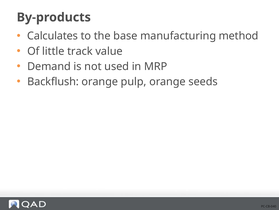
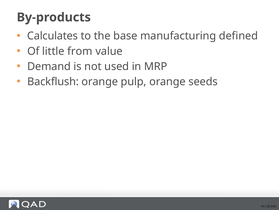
method: method -> defined
track: track -> from
